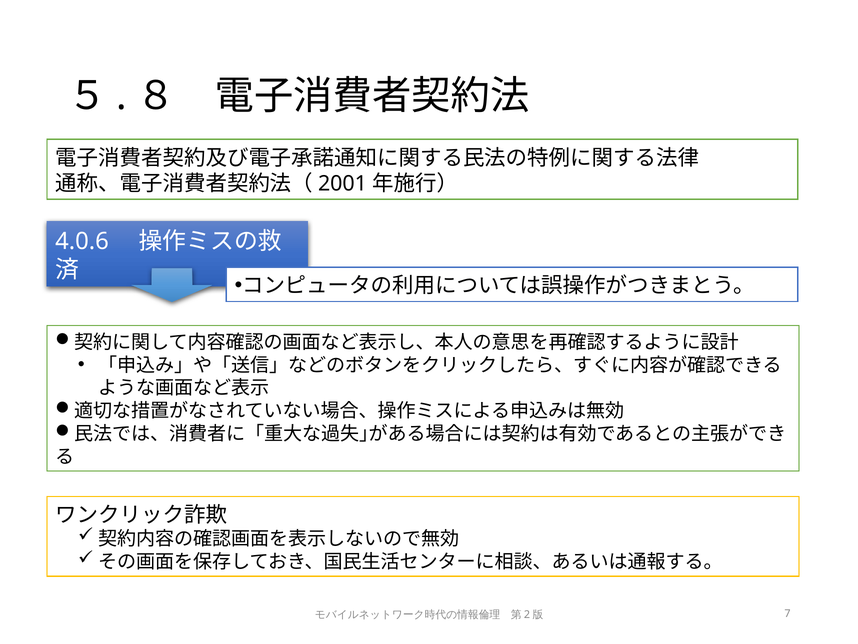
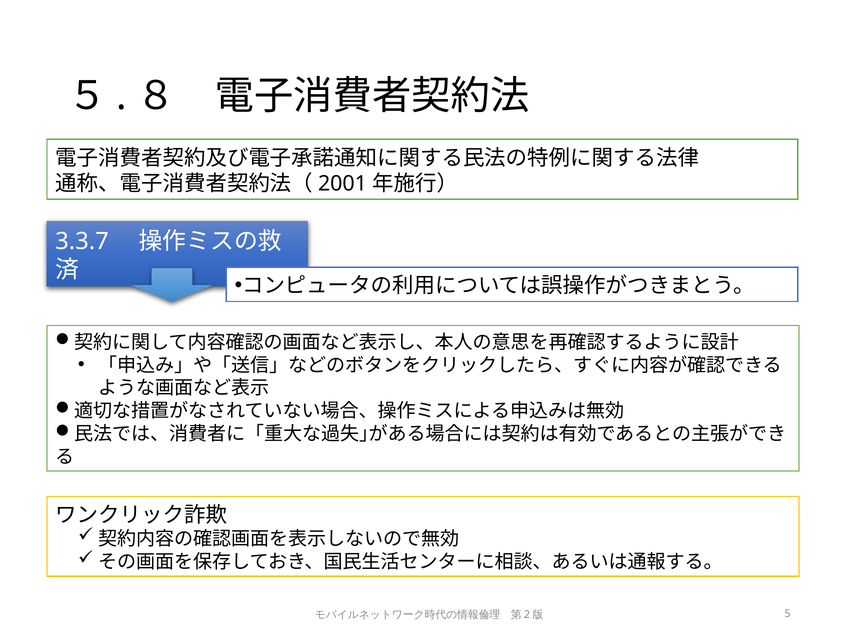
4.0.6: 4.0.6 -> 3.3.7
7: 7 -> 5
